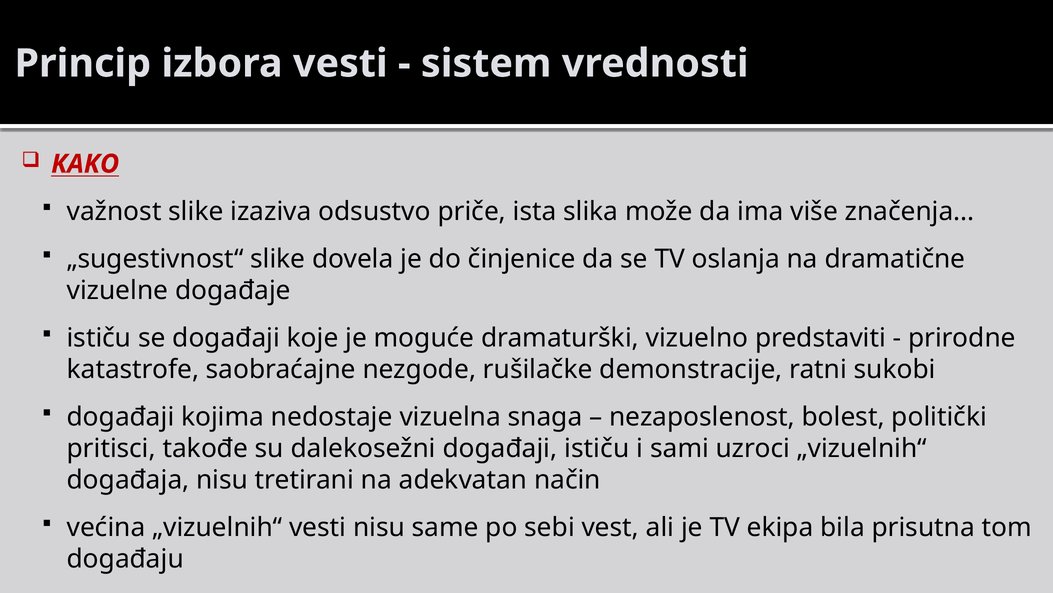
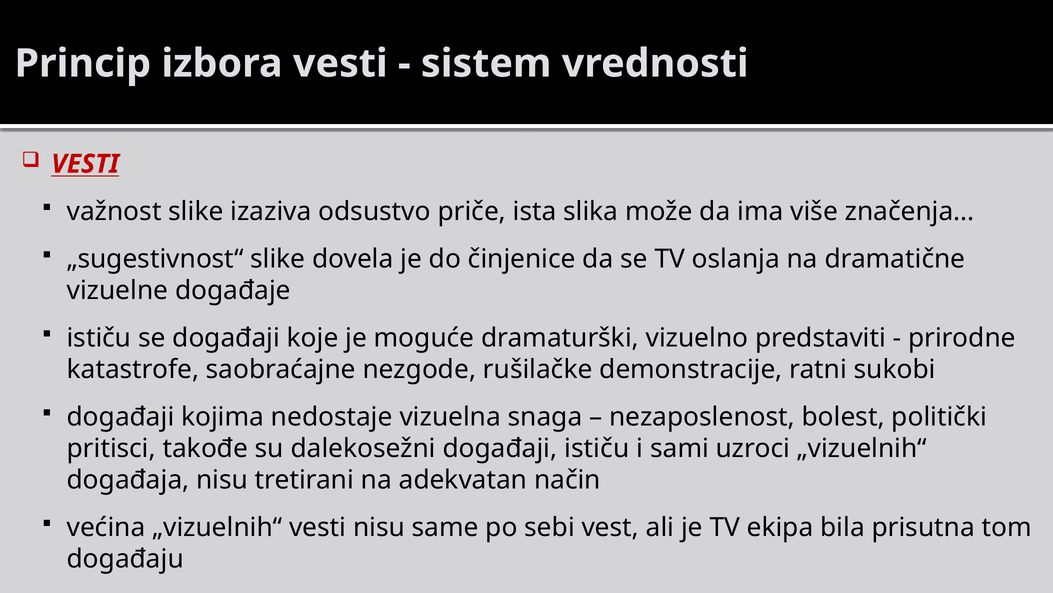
KAKO at (85, 164): KAKO -> VESTI
